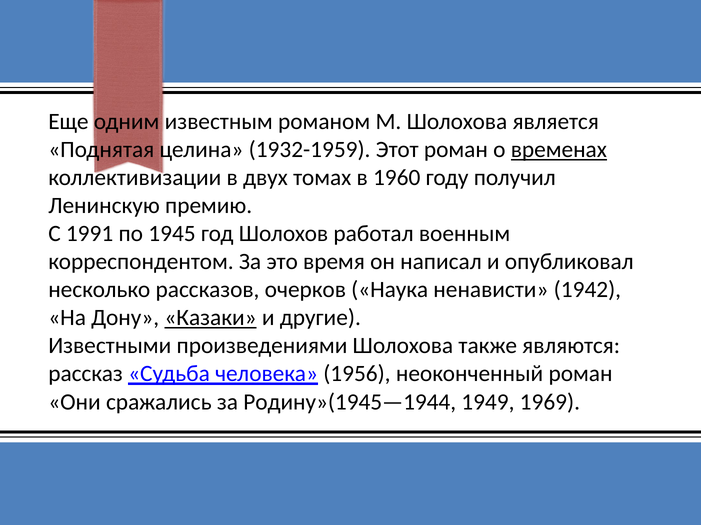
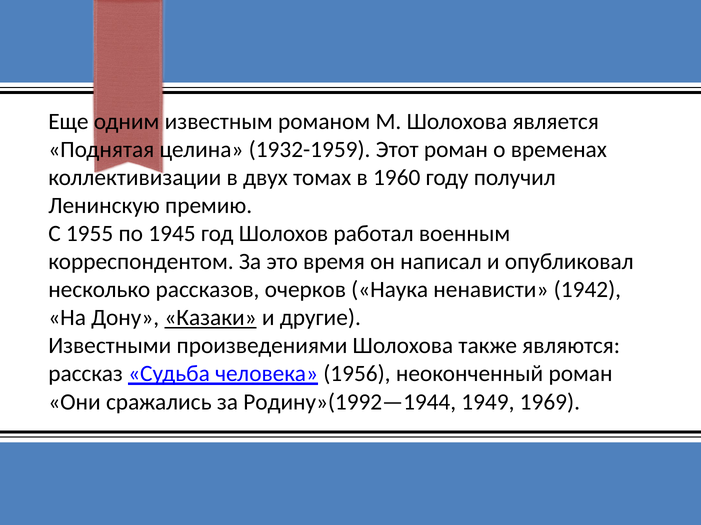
временах underline: present -> none
1991: 1991 -> 1955
Родину»(1945—1944: Родину»(1945—1944 -> Родину»(1992—1944
